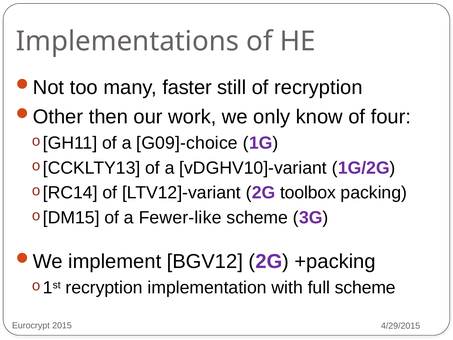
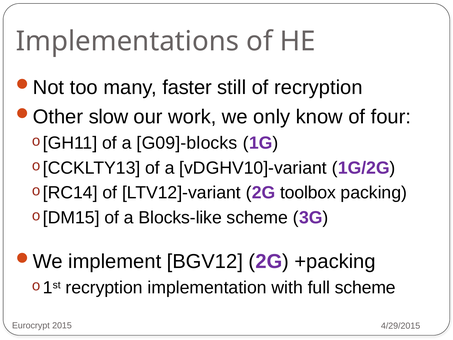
then: then -> slow
G09]-choice: G09]-choice -> G09]-blocks
Fewer-like: Fewer-like -> Blocks-like
